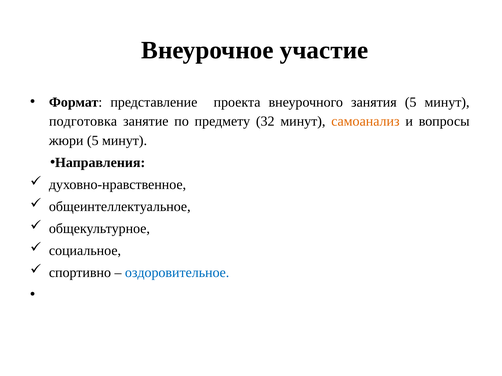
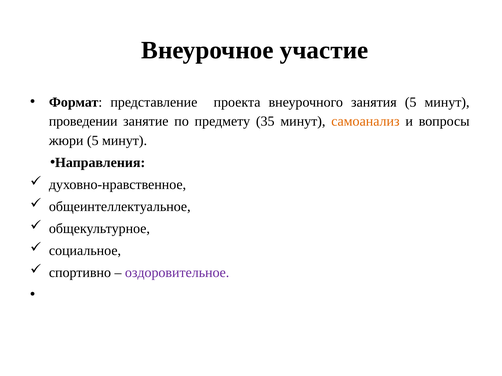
подготовка: подготовка -> проведении
32: 32 -> 35
оздоровительное colour: blue -> purple
